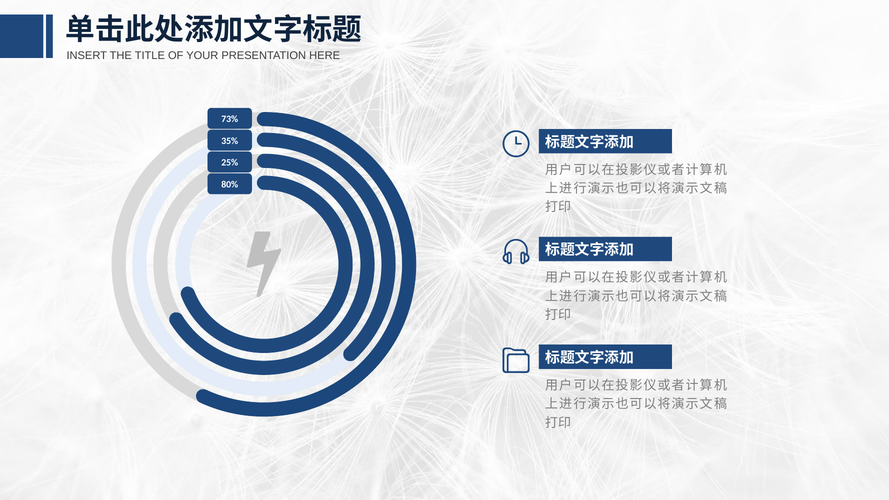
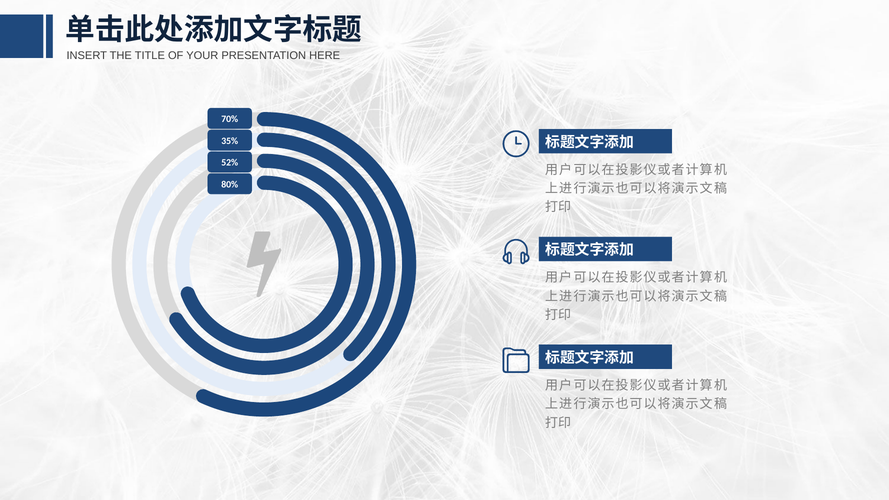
73%: 73% -> 70%
25%: 25% -> 52%
